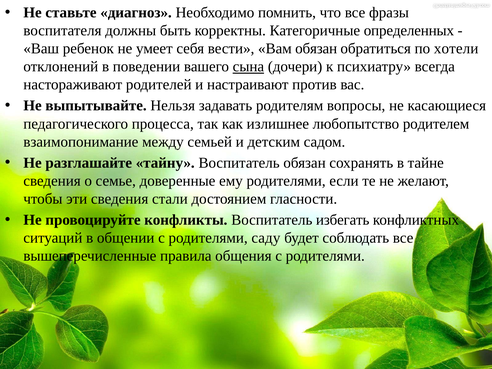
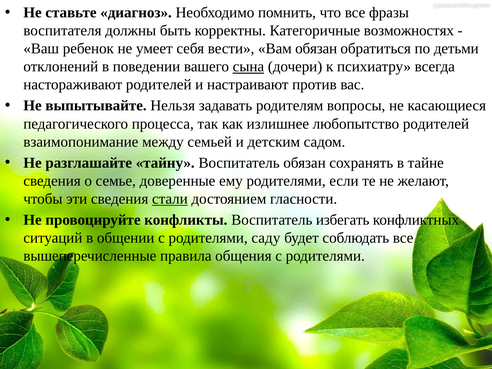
определенных: определенных -> возможностях
хотели: хотели -> детьми
любопытство родителем: родителем -> родителей
стали underline: none -> present
